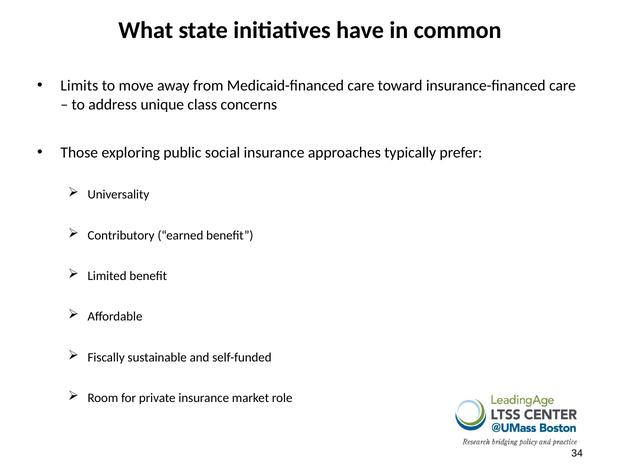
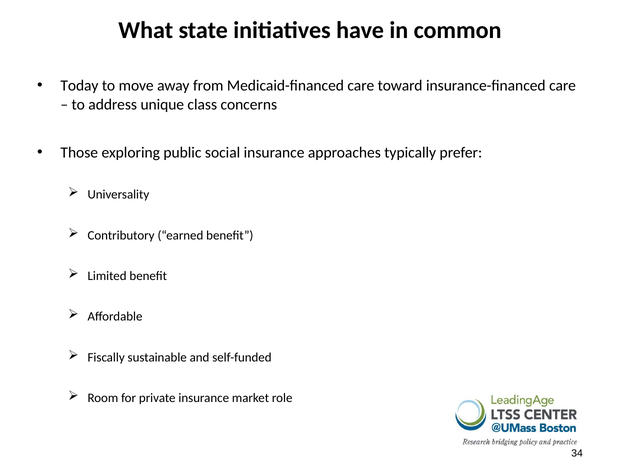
Limits: Limits -> Today
